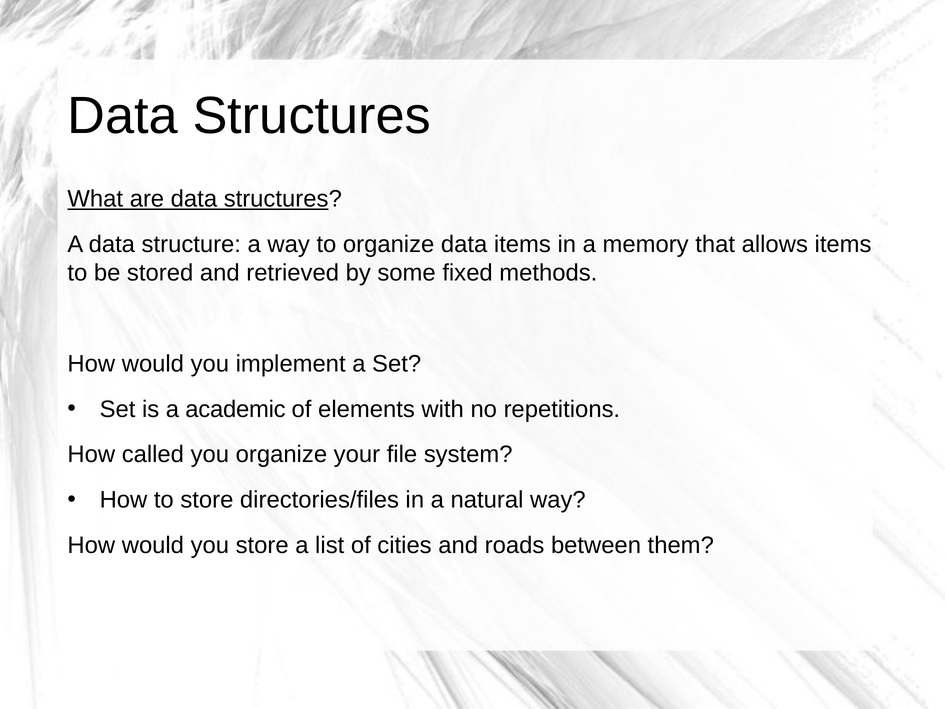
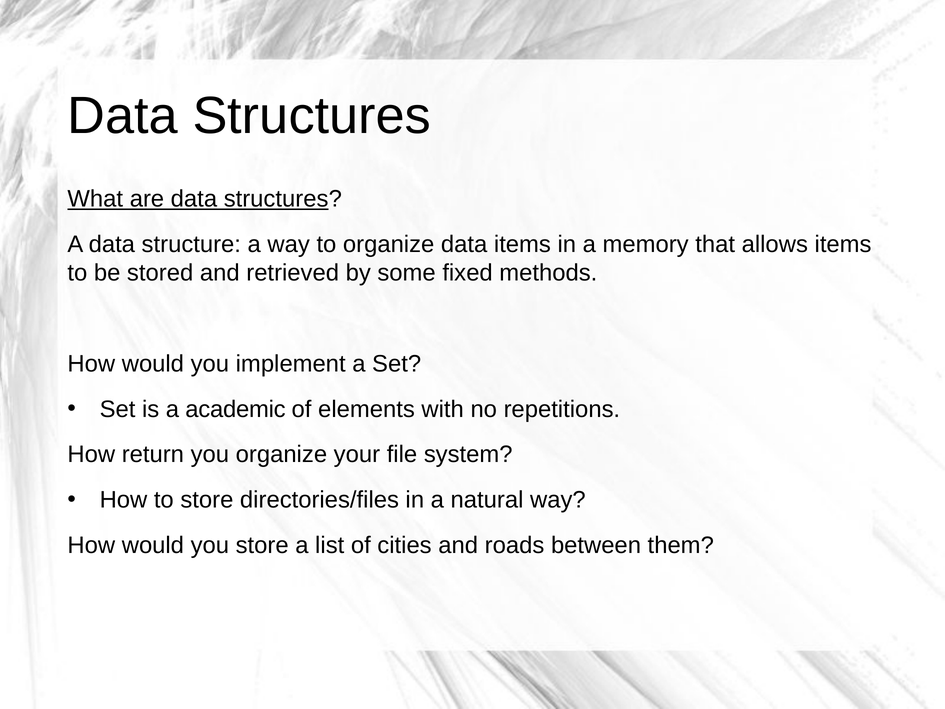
called: called -> return
